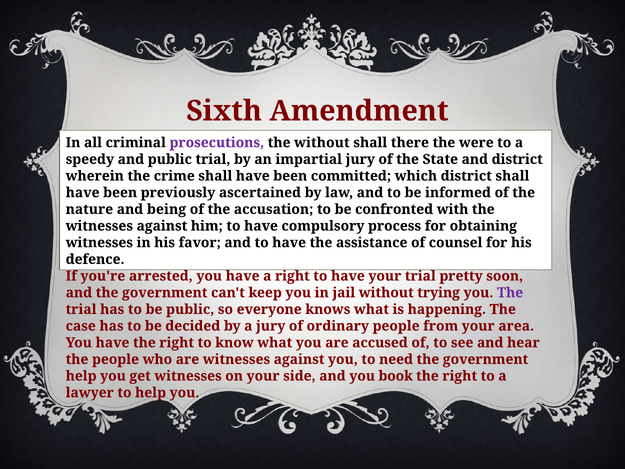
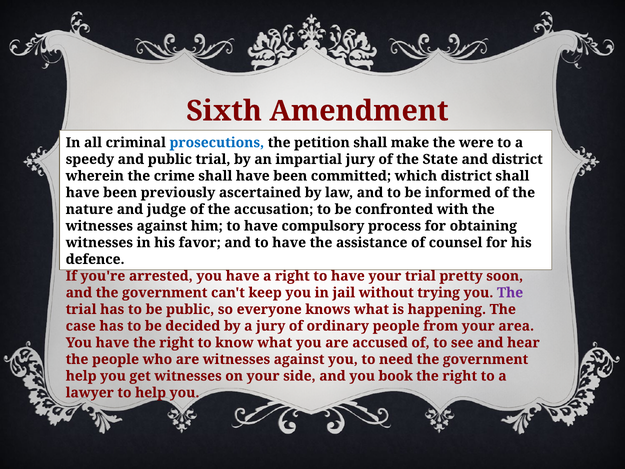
prosecutions colour: purple -> blue
the without: without -> petition
there: there -> make
being: being -> judge
